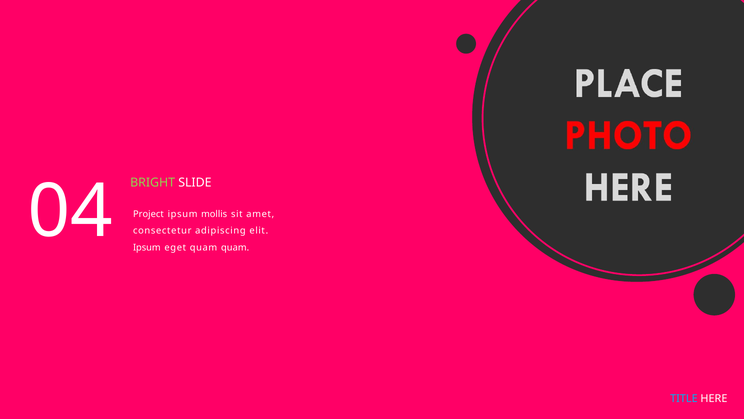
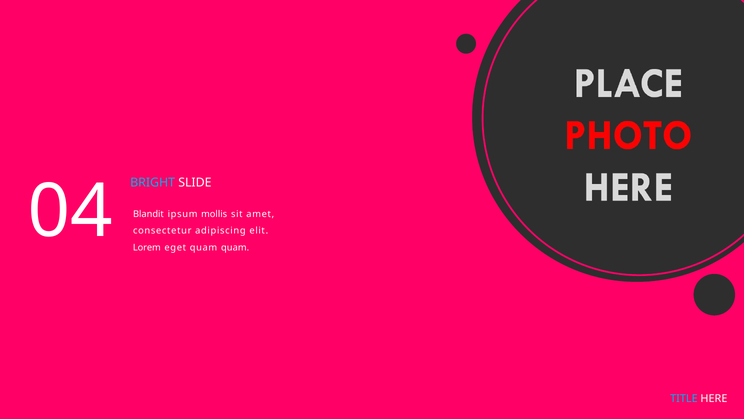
BRIGHT colour: light green -> light blue
Project: Project -> Blandit
Ipsum at (147, 247): Ipsum -> Lorem
